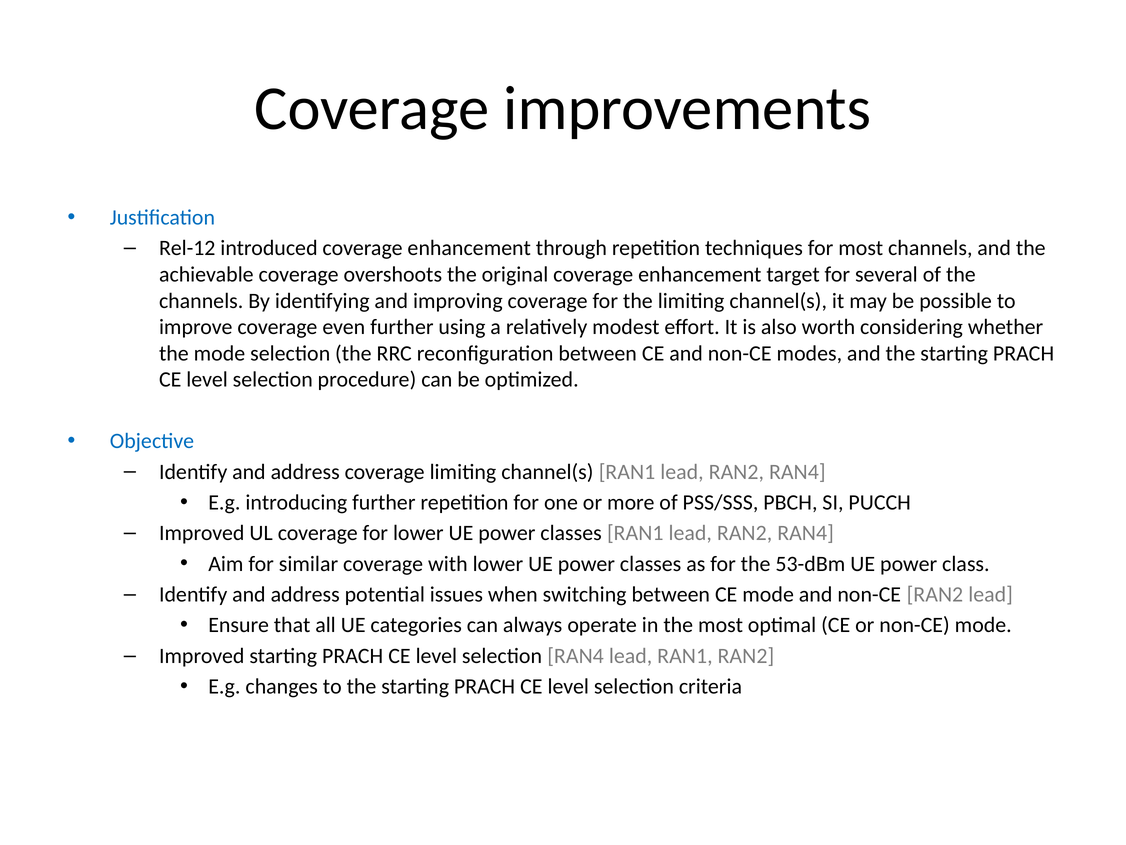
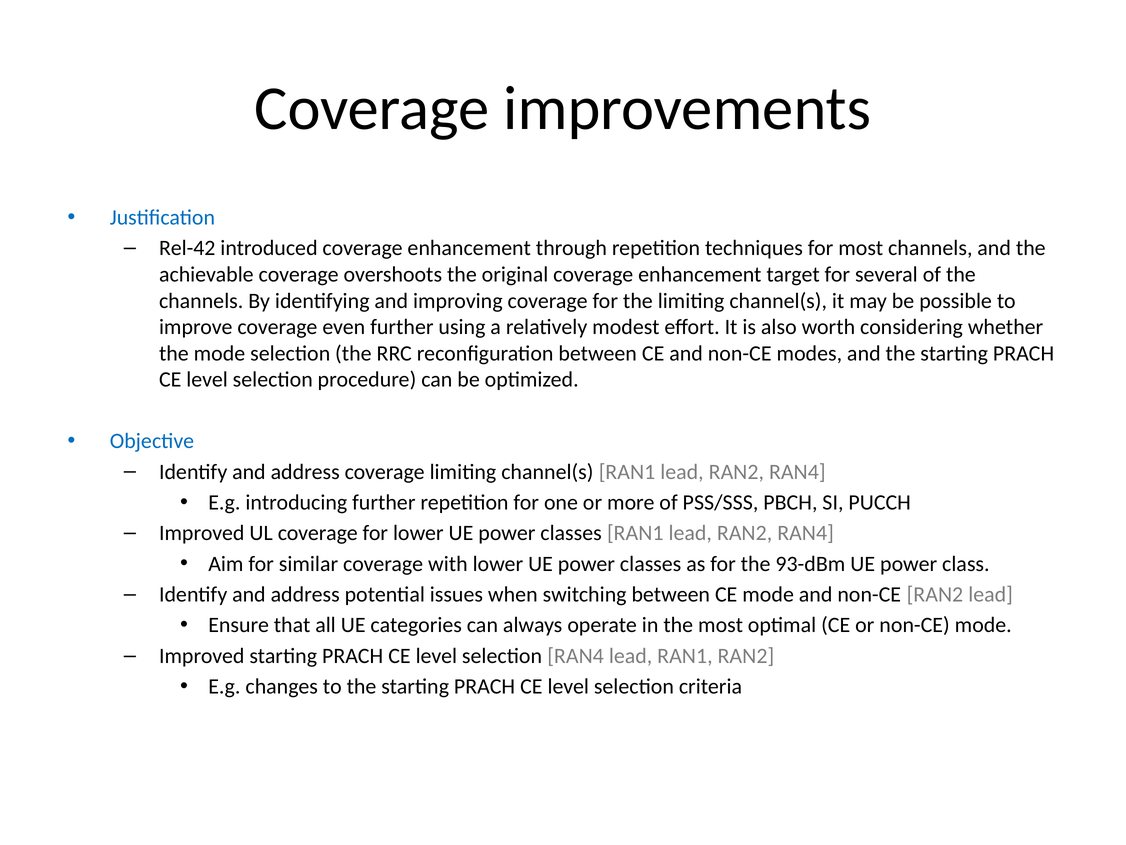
Rel-12: Rel-12 -> Rel-42
53-dBm: 53-dBm -> 93-dBm
